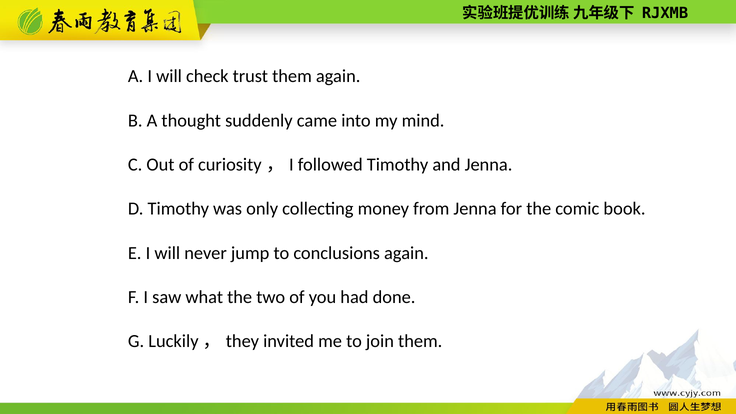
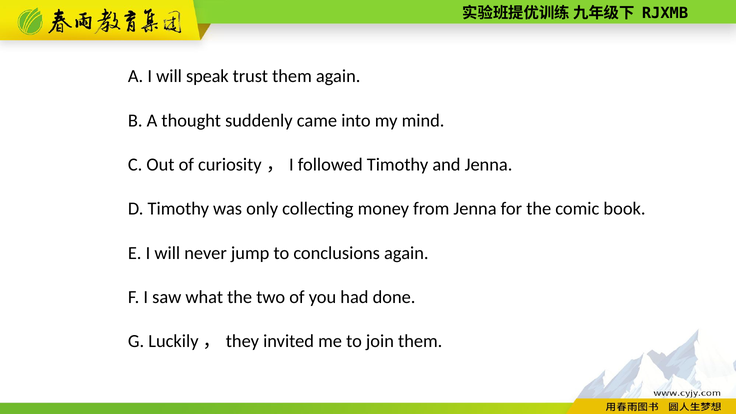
check: check -> speak
